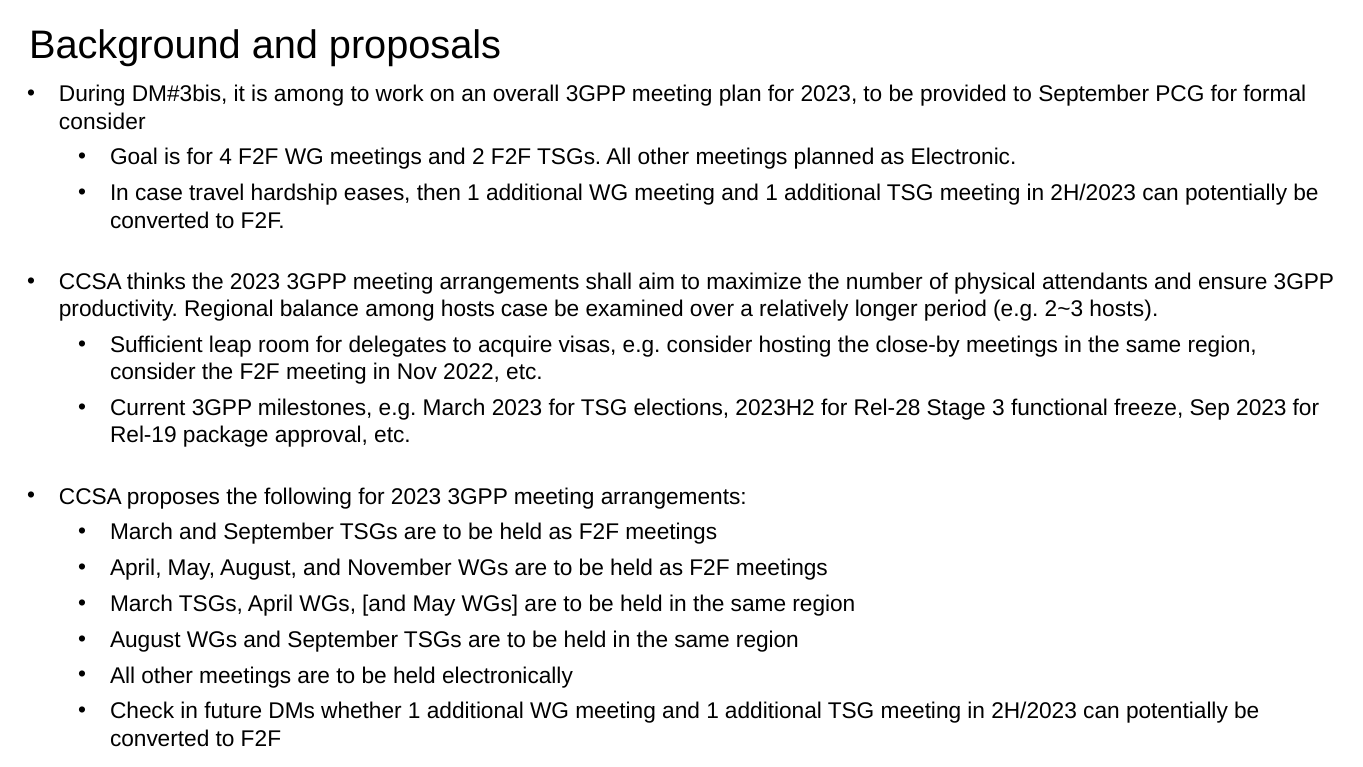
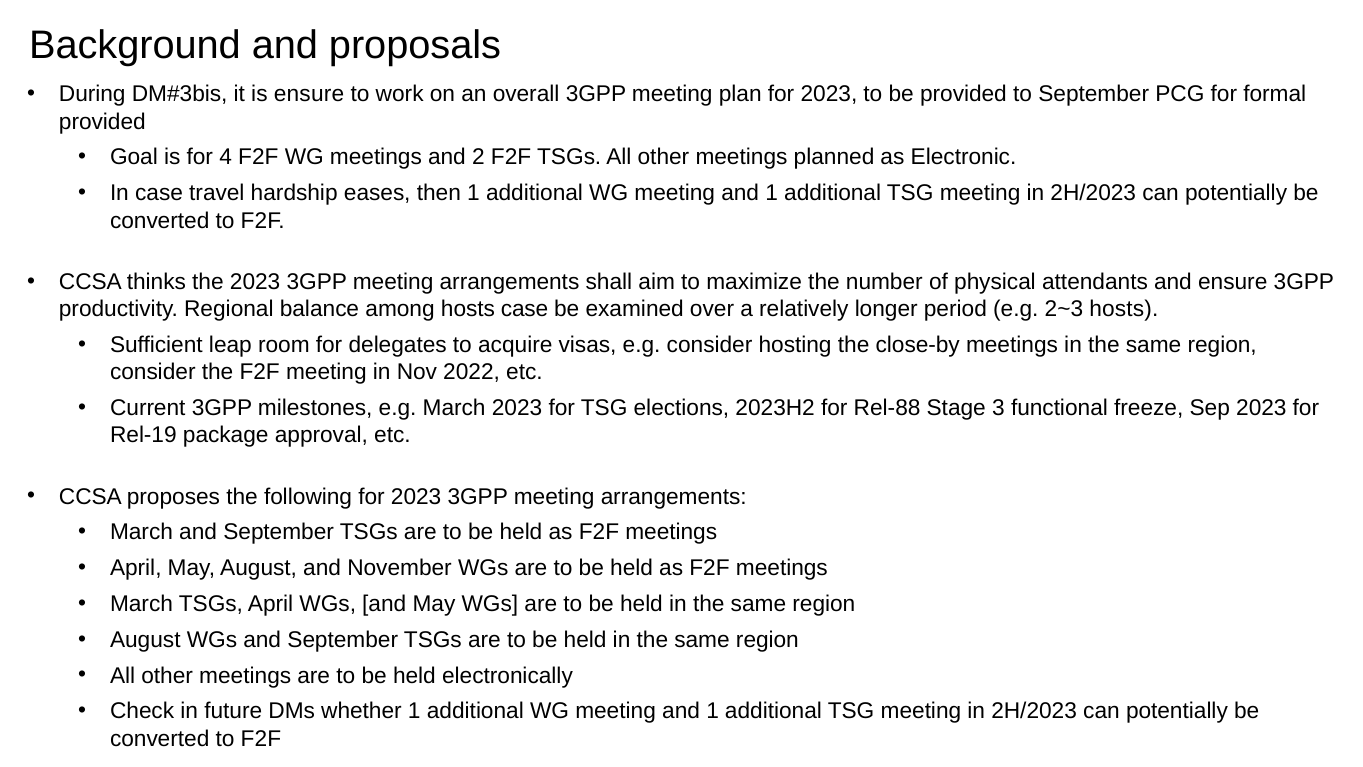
is among: among -> ensure
consider at (102, 122): consider -> provided
Rel-28: Rel-28 -> Rel-88
